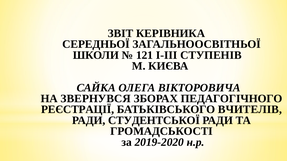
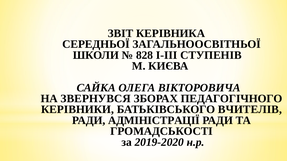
121: 121 -> 828
РЕЄСТРАЦІЇ: РЕЄСТРАЦІЇ -> КЕРІВНИКИ
СТУДЕНТСЬКОЇ: СТУДЕНТСЬКОЇ -> АДМІНІСТРАЦІЇ
